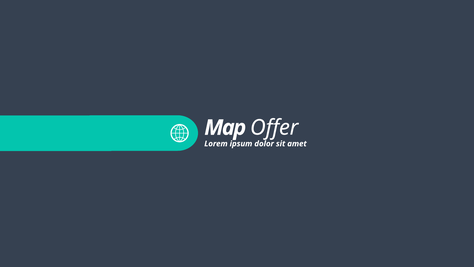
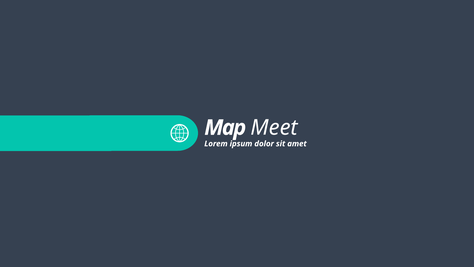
Offer: Offer -> Meet
